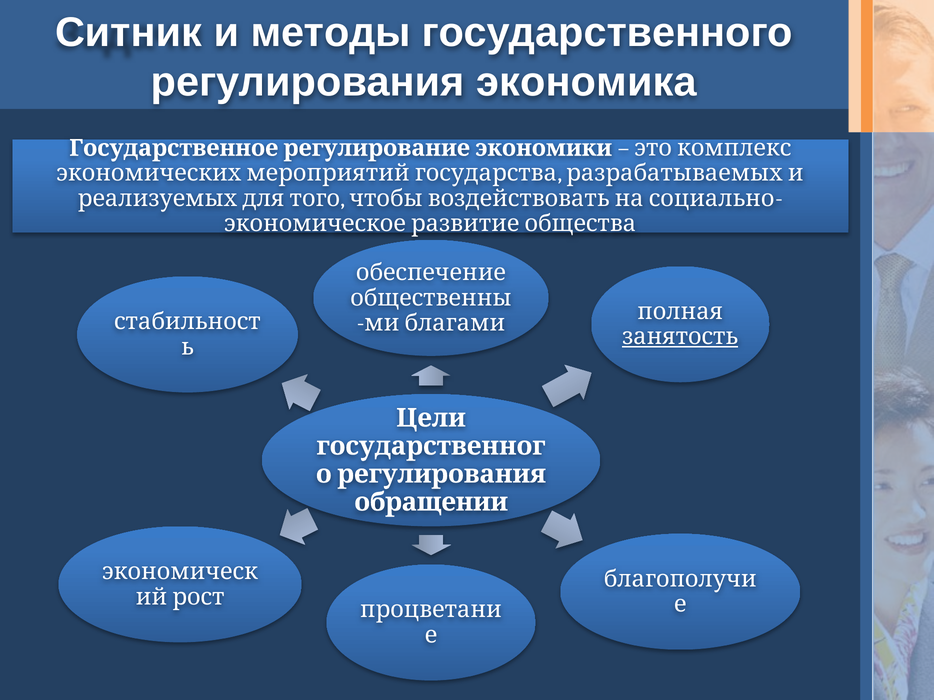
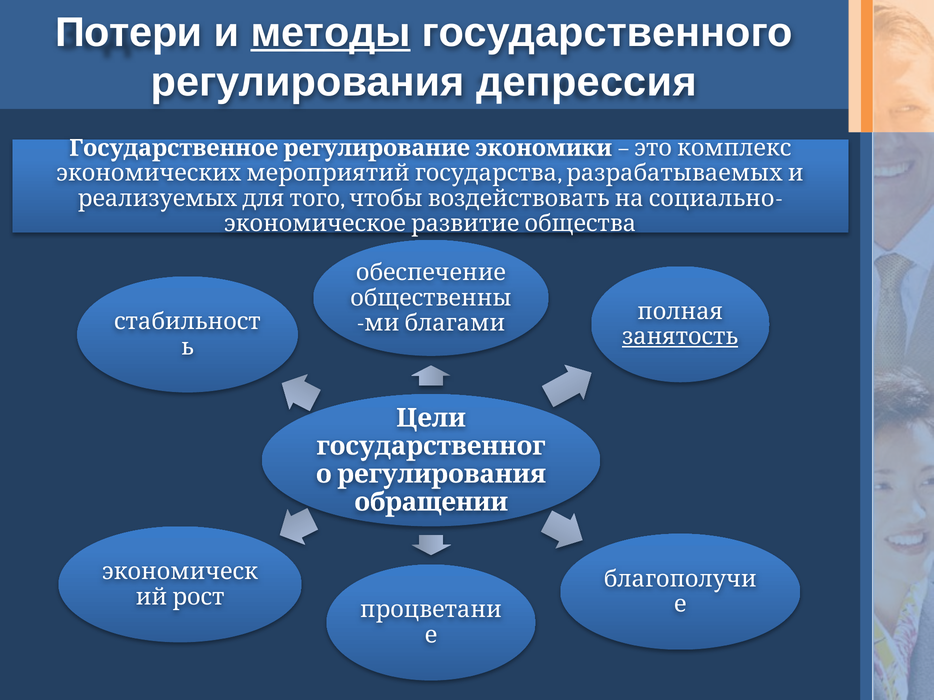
Ситник: Ситник -> Потери
методы underline: none -> present
экономика: экономика -> депрессия
